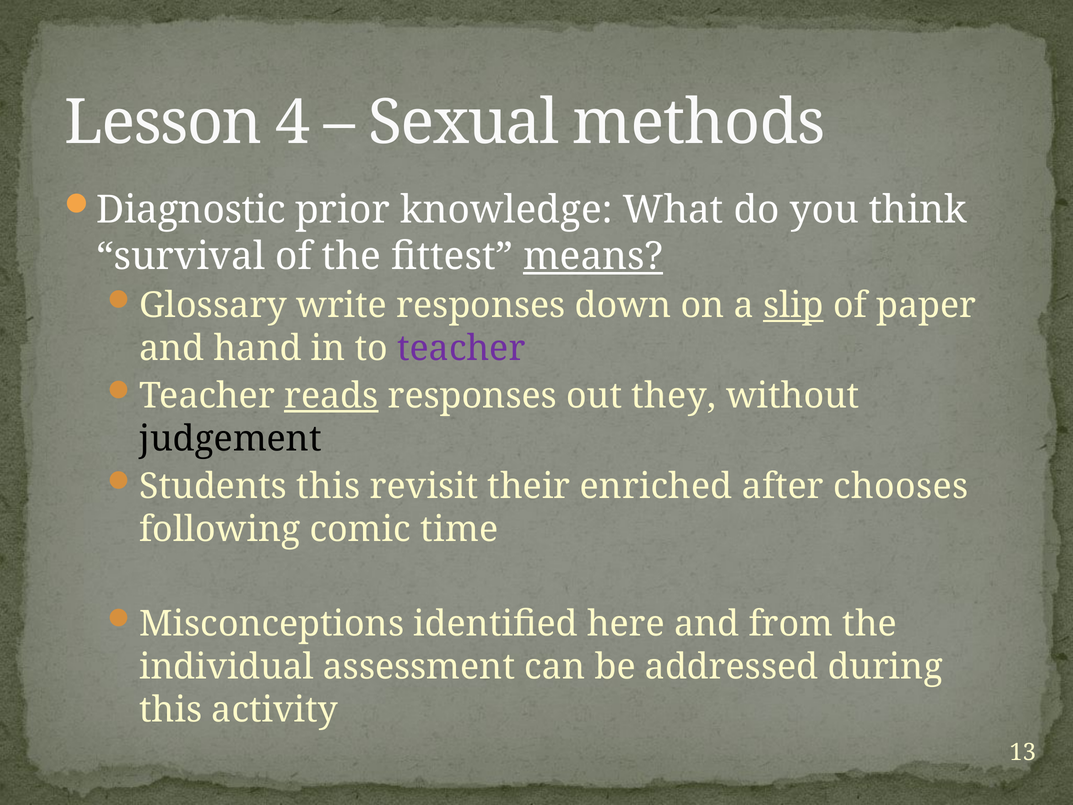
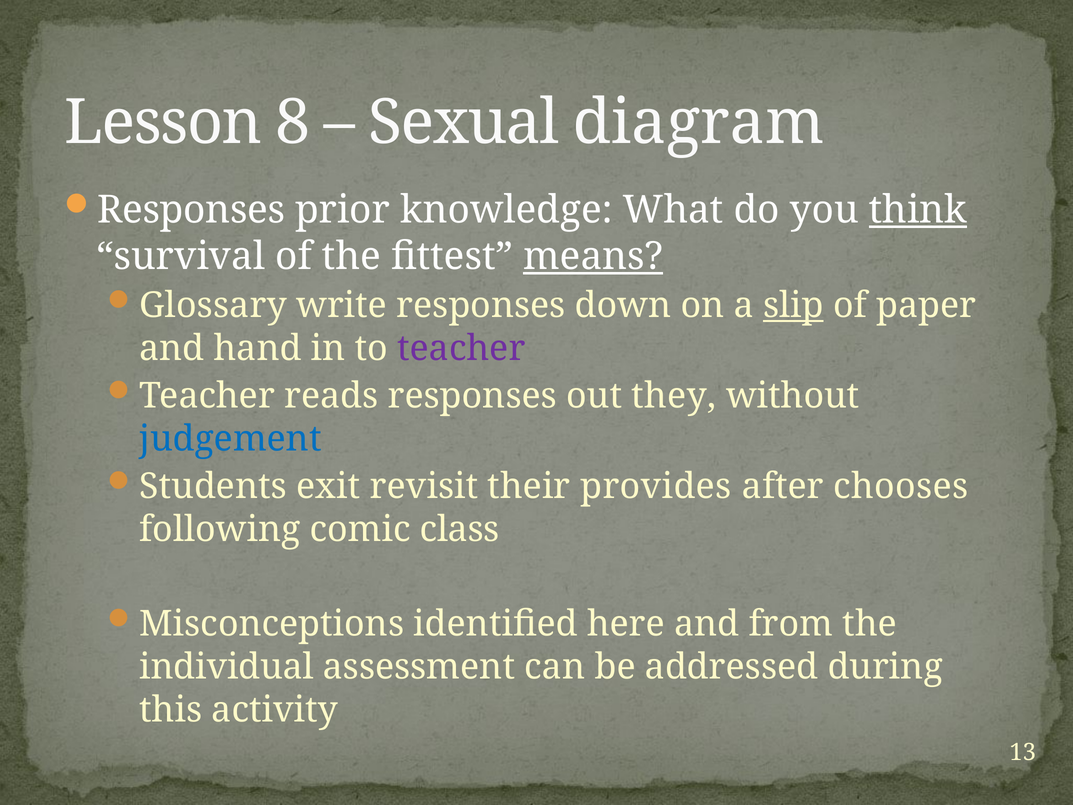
4: 4 -> 8
methods: methods -> diagram
Diagnostic at (191, 210): Diagnostic -> Responses
think underline: none -> present
reads underline: present -> none
judgement colour: black -> blue
Students this: this -> exit
enriched: enriched -> provides
time: time -> class
